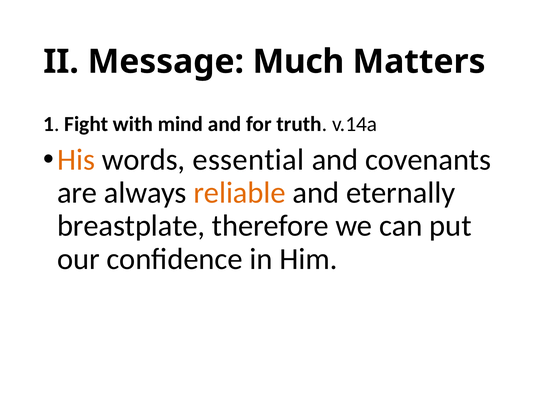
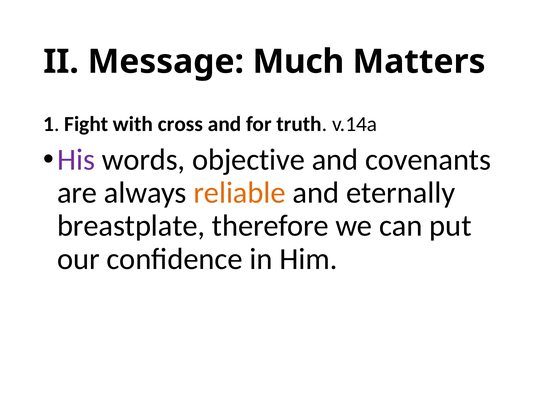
mind: mind -> cross
His colour: orange -> purple
essential: essential -> objective
